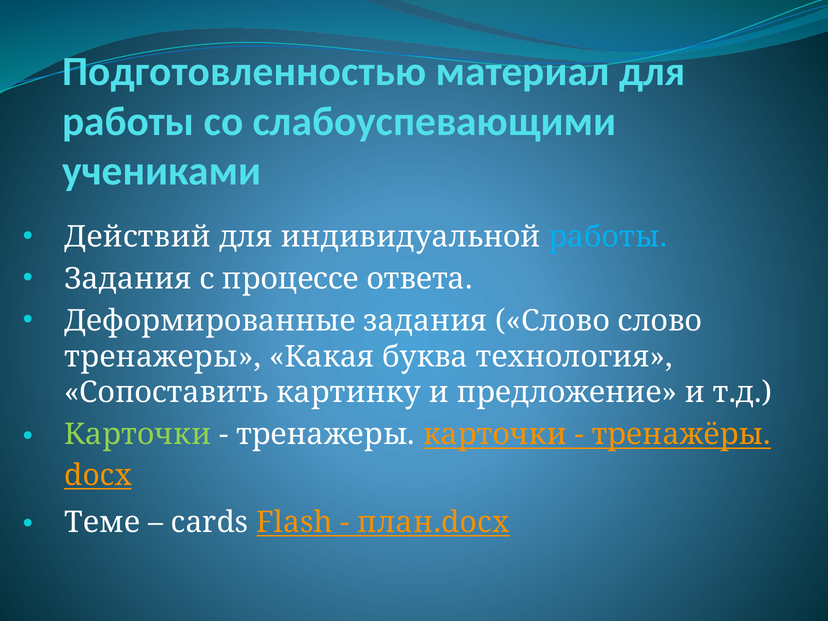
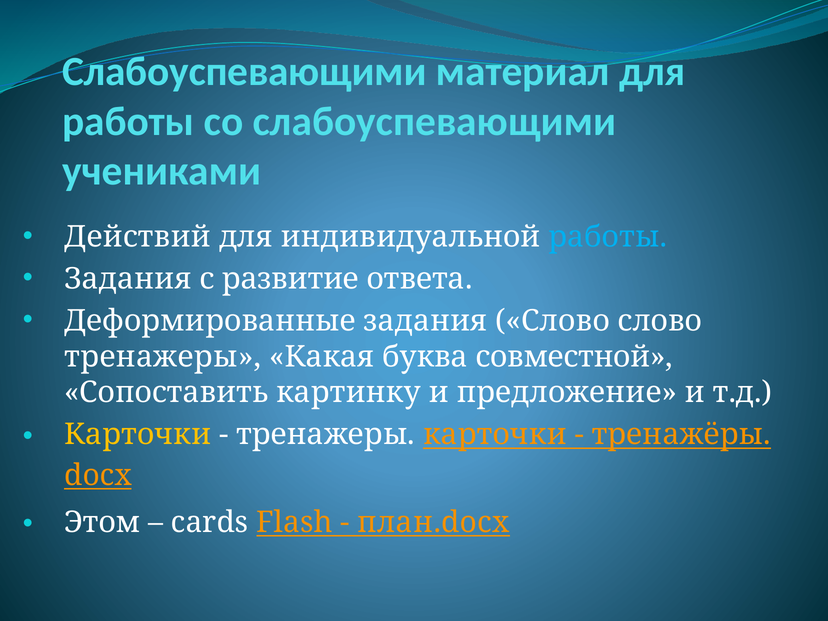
Подготовленностью at (244, 72): Подготовленностью -> Слабоуспевающими
процессе: процессе -> развитие
технология: технология -> совместной
Карточки at (138, 435) colour: light green -> yellow
Теме: Теме -> Этом
